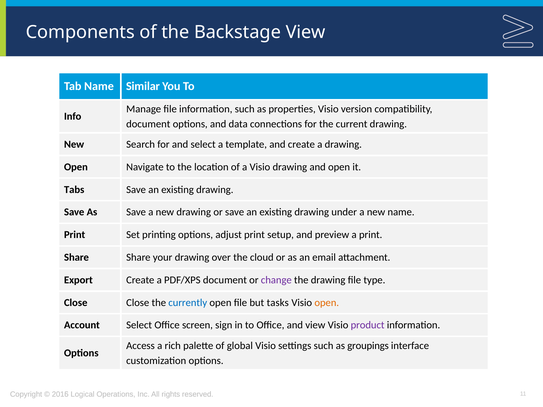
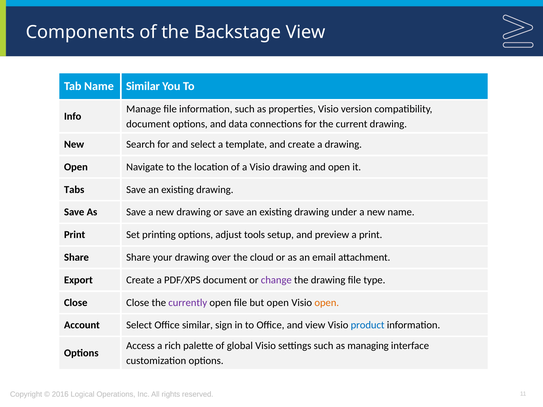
adjust print: print -> tools
currently colour: blue -> purple
but tasks: tasks -> open
Office screen: screen -> similar
product colour: purple -> blue
groupings: groupings -> managing
